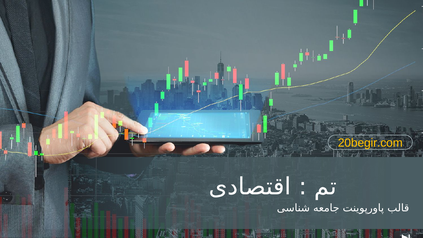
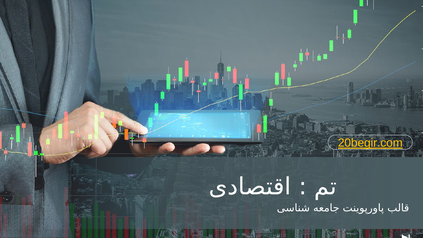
20begir.com underline: none -> present
